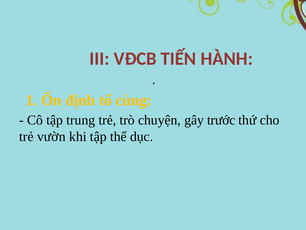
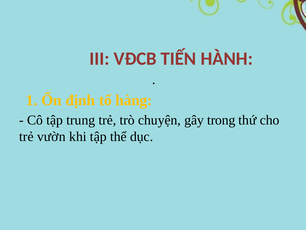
cùng: cùng -> hàng
trước: trước -> trong
